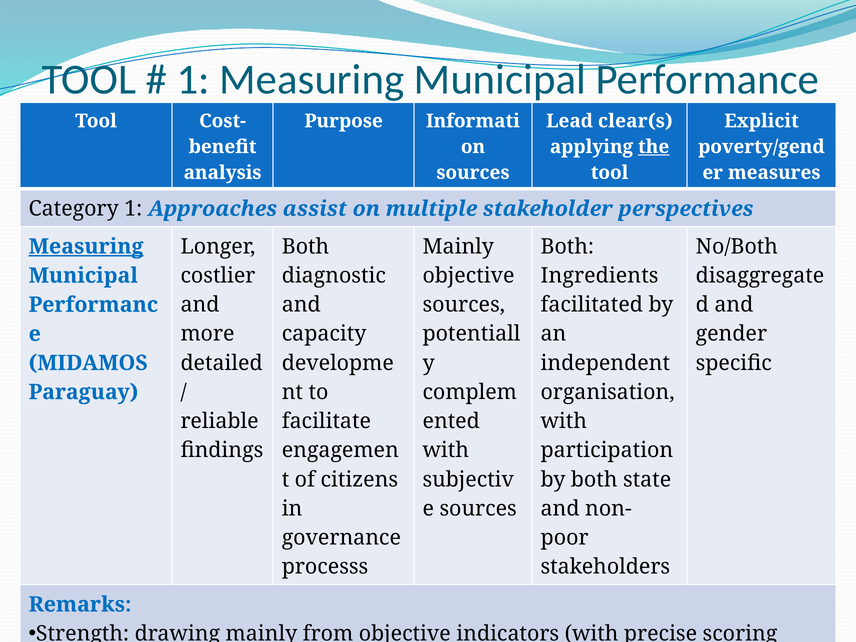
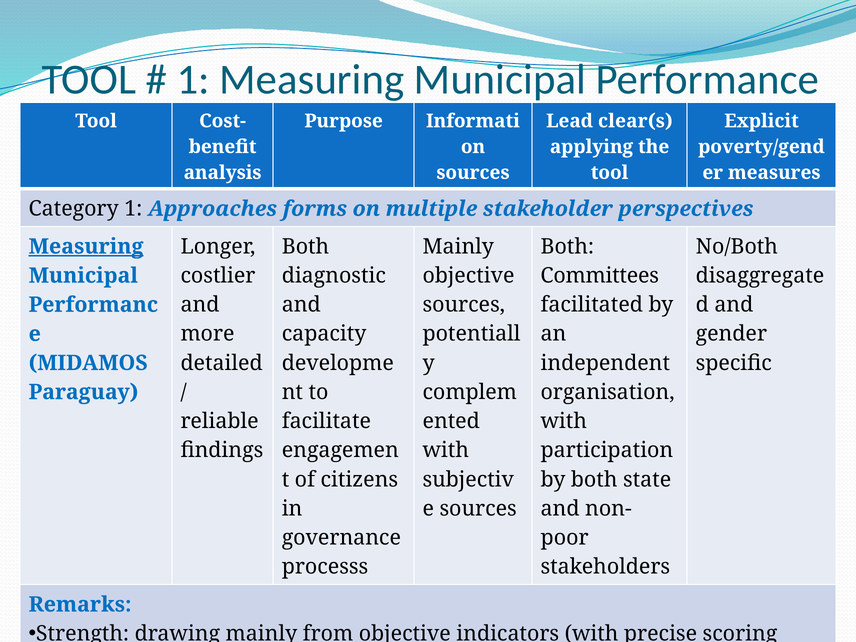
the at (654, 147) underline: present -> none
assist: assist -> forms
Ingredients: Ingredients -> Committees
